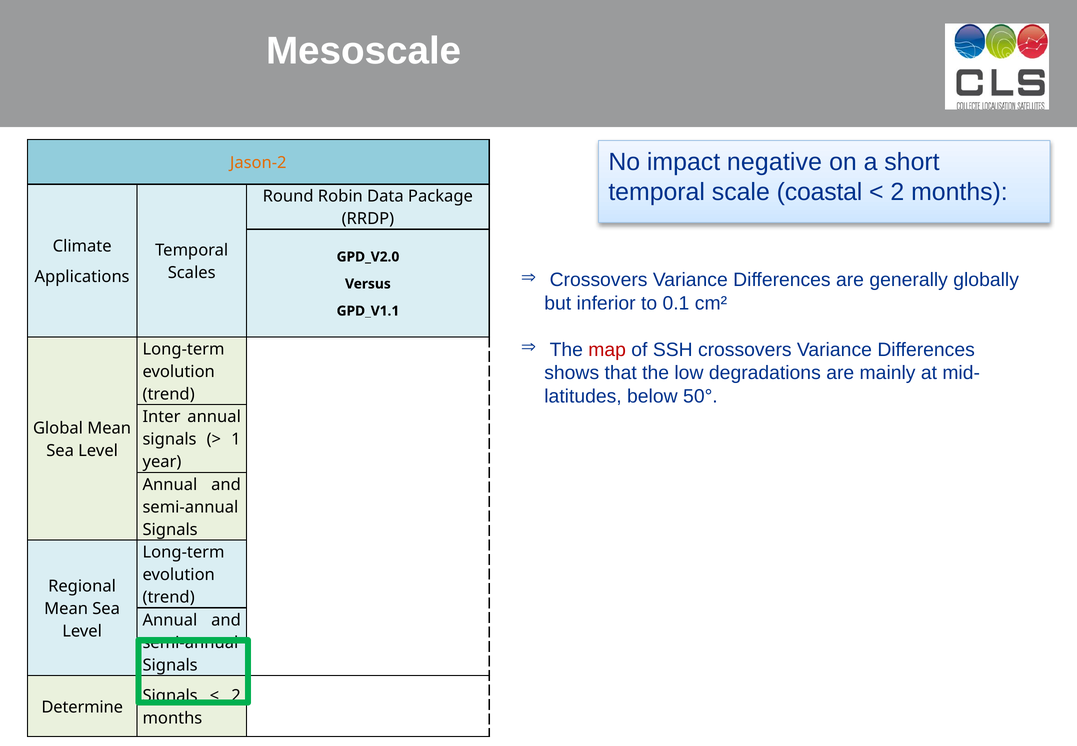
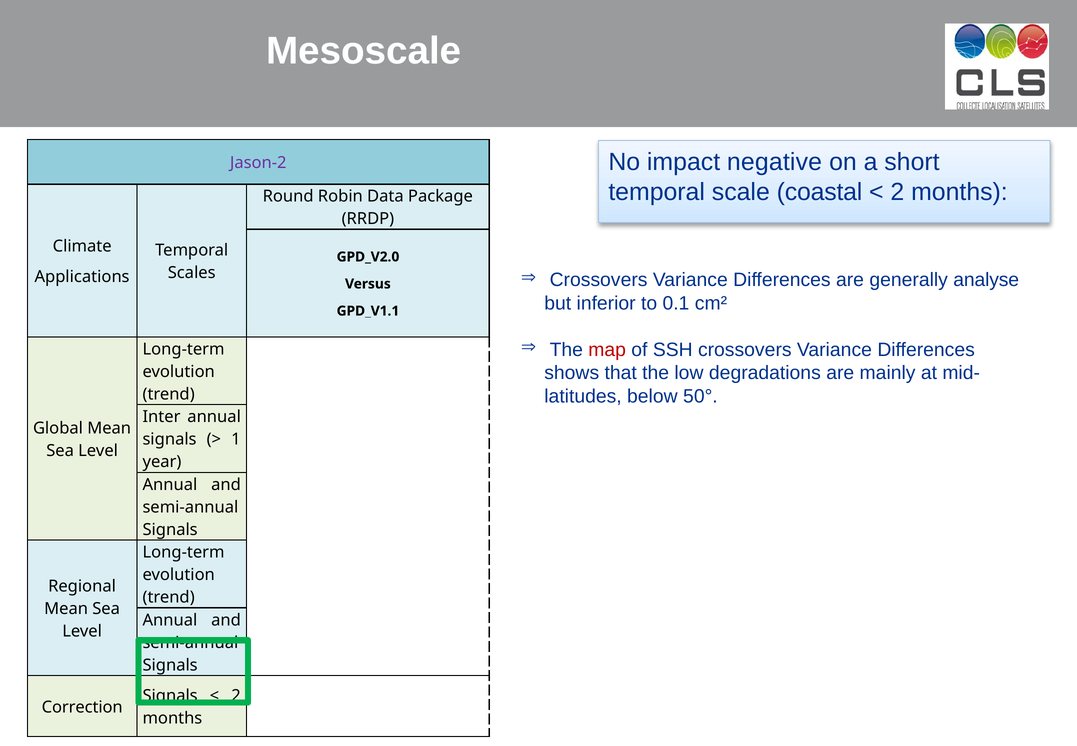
Jason-2 colour: orange -> purple
globally: globally -> analyse
Determine: Determine -> Correction
